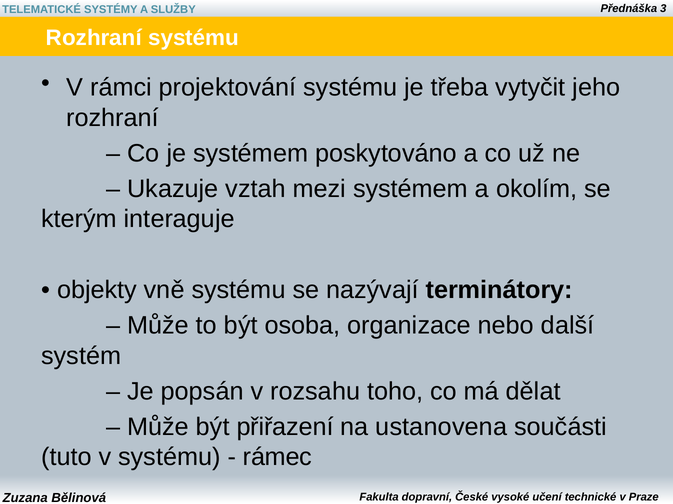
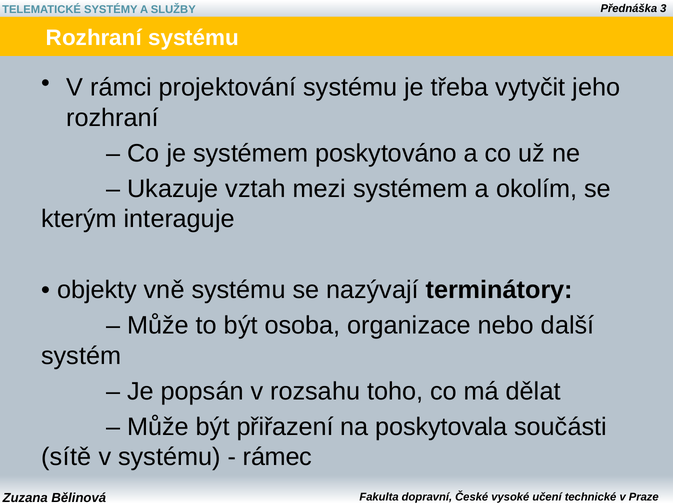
ustanovena: ustanovena -> poskytovala
tuto: tuto -> sítě
